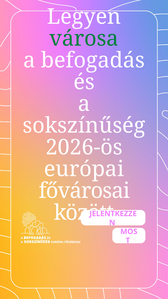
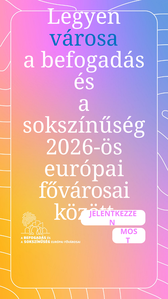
városa colour: green -> blue
